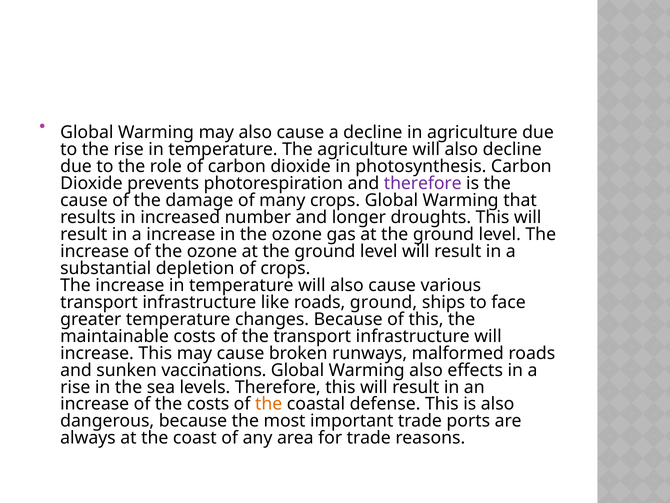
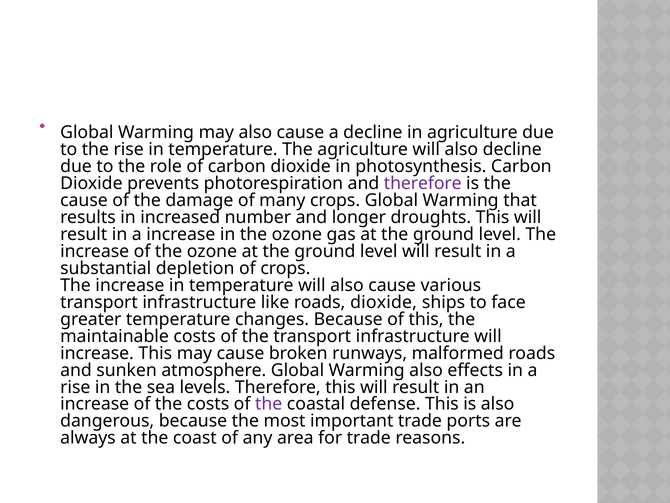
roads ground: ground -> dioxide
vaccinations: vaccinations -> atmosphere
the at (269, 404) colour: orange -> purple
